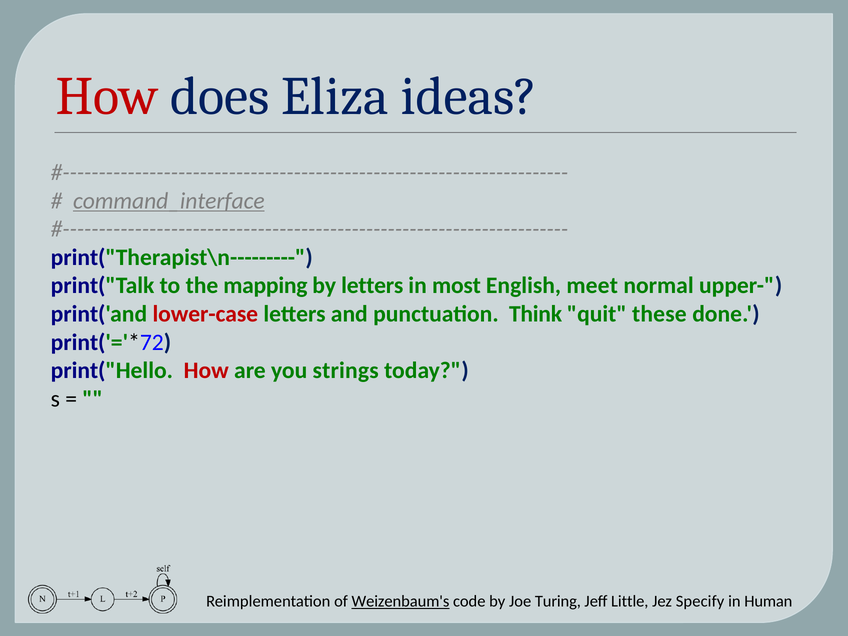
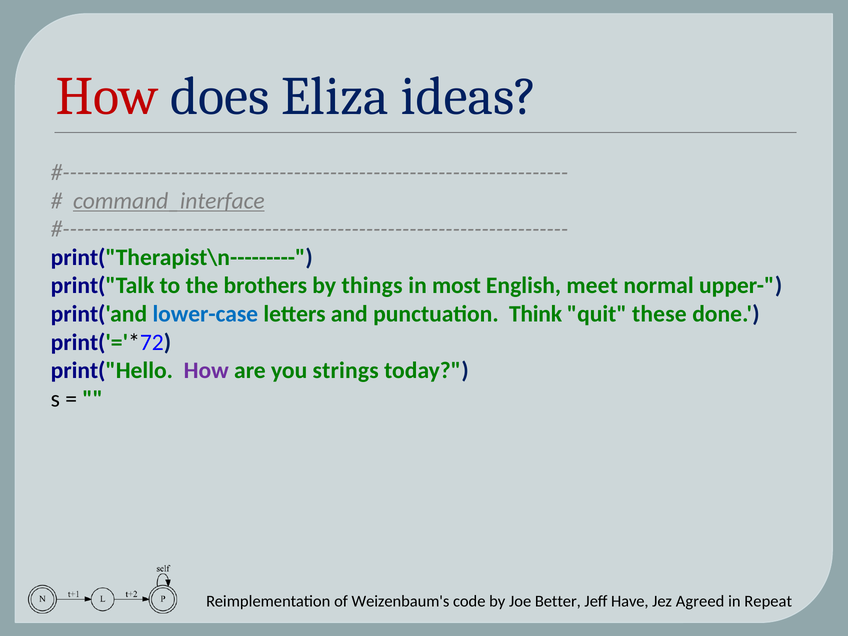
mapping: mapping -> brothers
by letters: letters -> things
lower-case colour: red -> blue
How at (206, 371) colour: red -> purple
Weizenbaum's underline: present -> none
Turing: Turing -> Better
Little: Little -> Have
Specify: Specify -> Agreed
Human: Human -> Repeat
